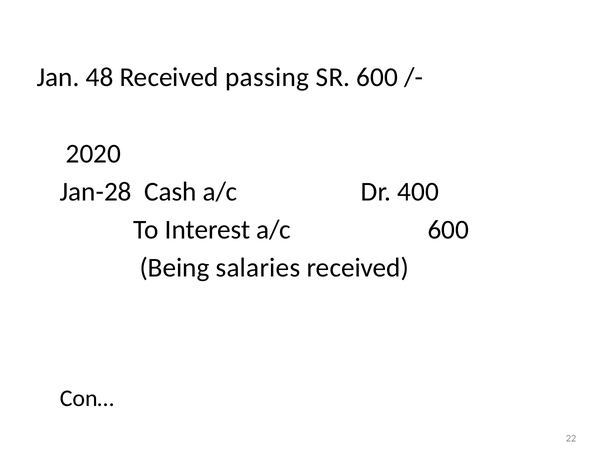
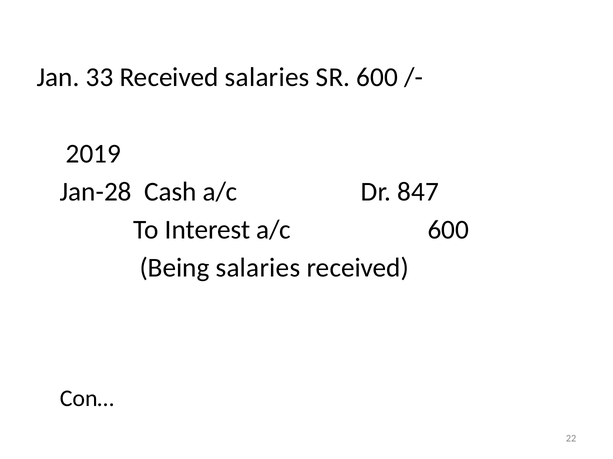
48: 48 -> 33
Received passing: passing -> salaries
2020: 2020 -> 2019
400: 400 -> 847
